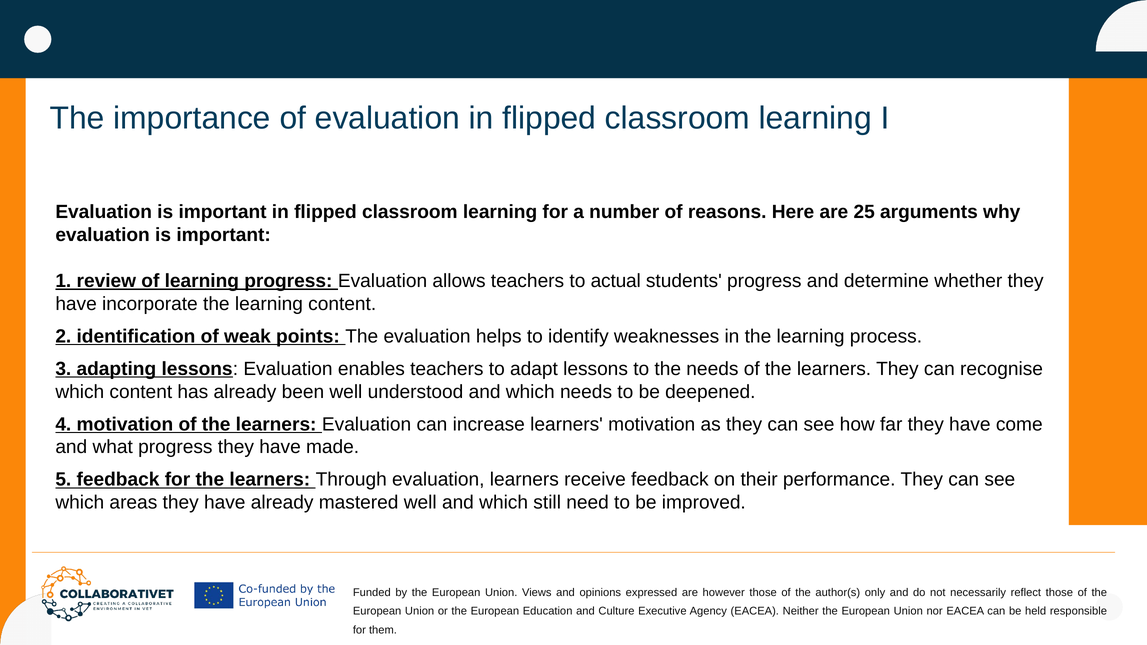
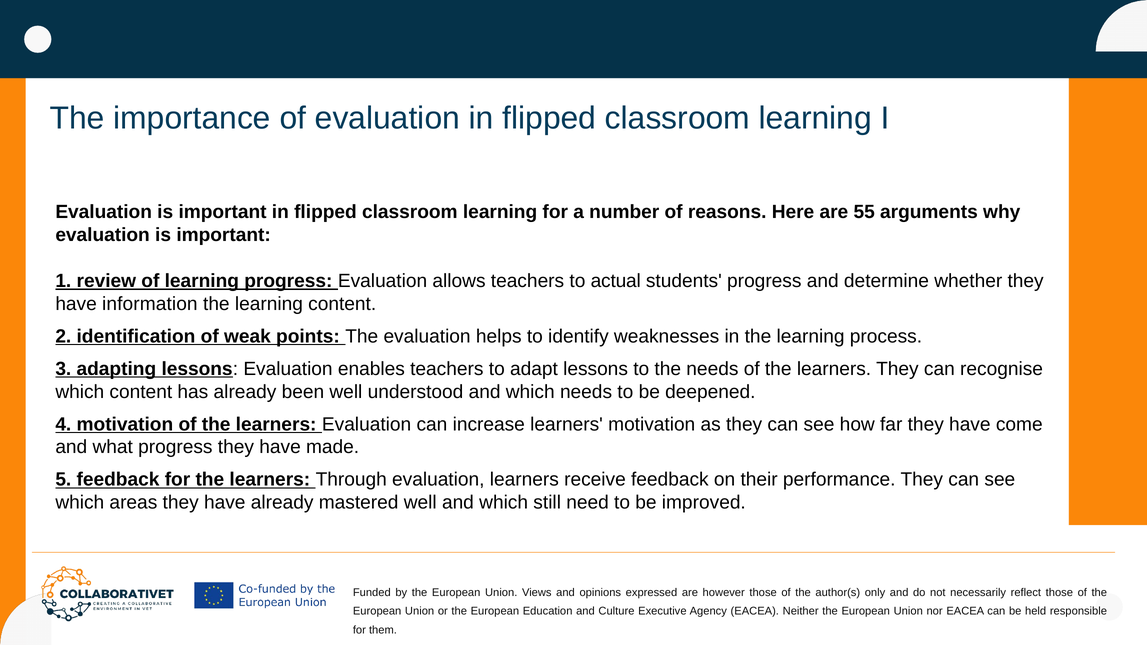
25: 25 -> 55
incorporate: incorporate -> information
